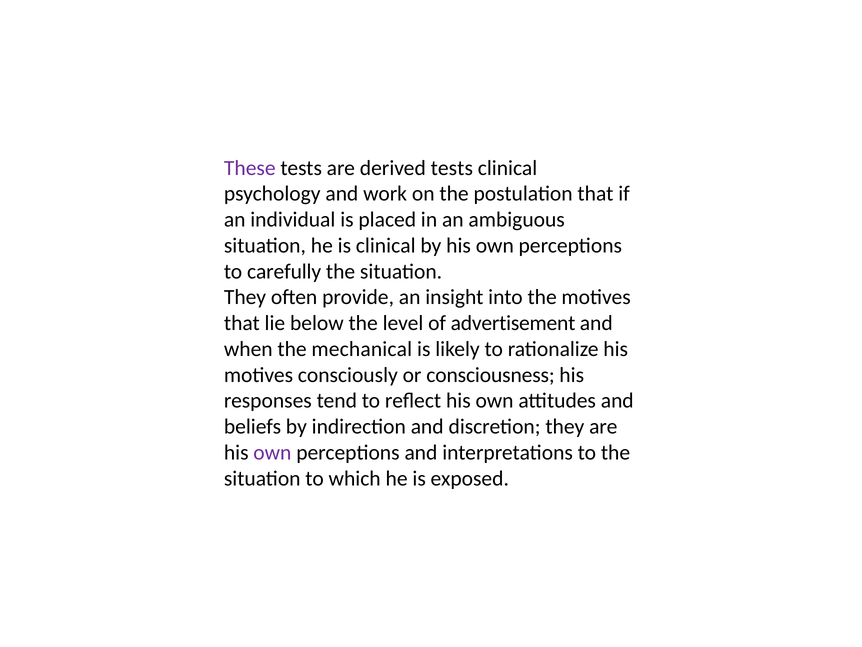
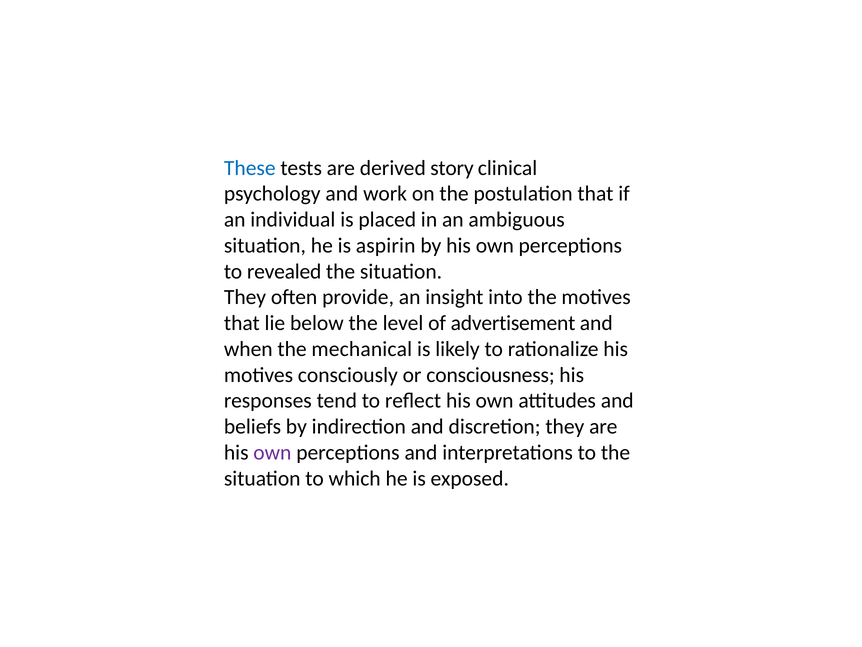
These colour: purple -> blue
derived tests: tests -> story
is clinical: clinical -> aspirin
carefully: carefully -> revealed
